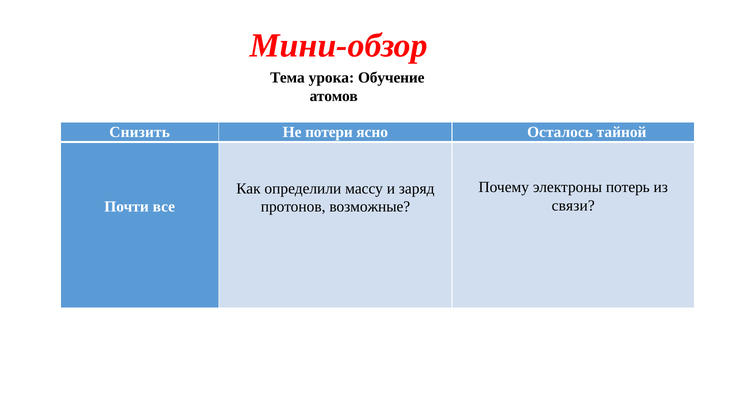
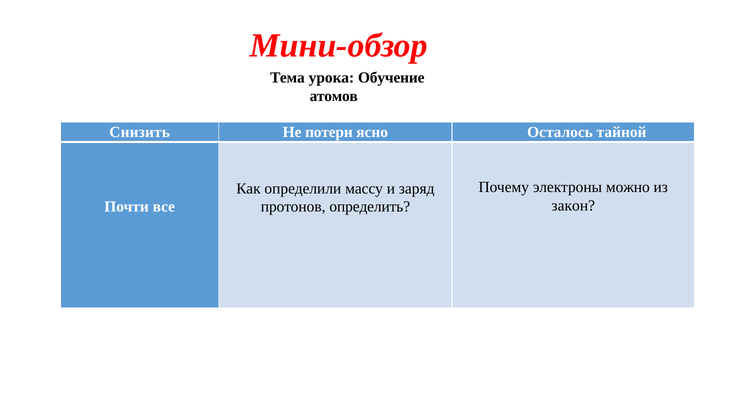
потерь: потерь -> можно
связи: связи -> закон
возможные: возможные -> определить
